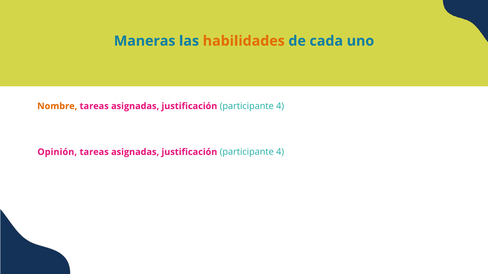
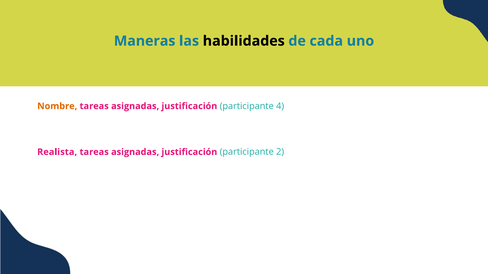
habilidades colour: orange -> black
Opinión: Opinión -> Realista
4 at (280, 152): 4 -> 2
